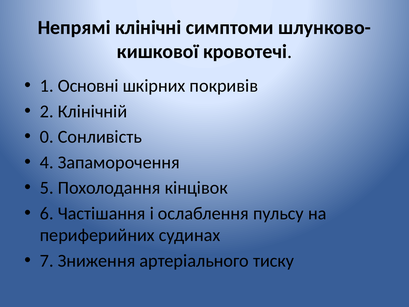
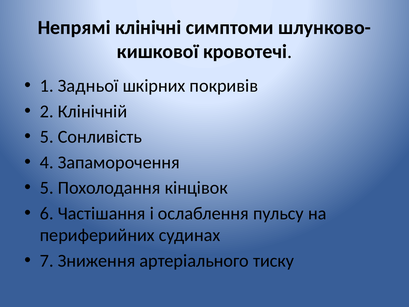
Основні: Основні -> Задньої
0 at (47, 137): 0 -> 5
